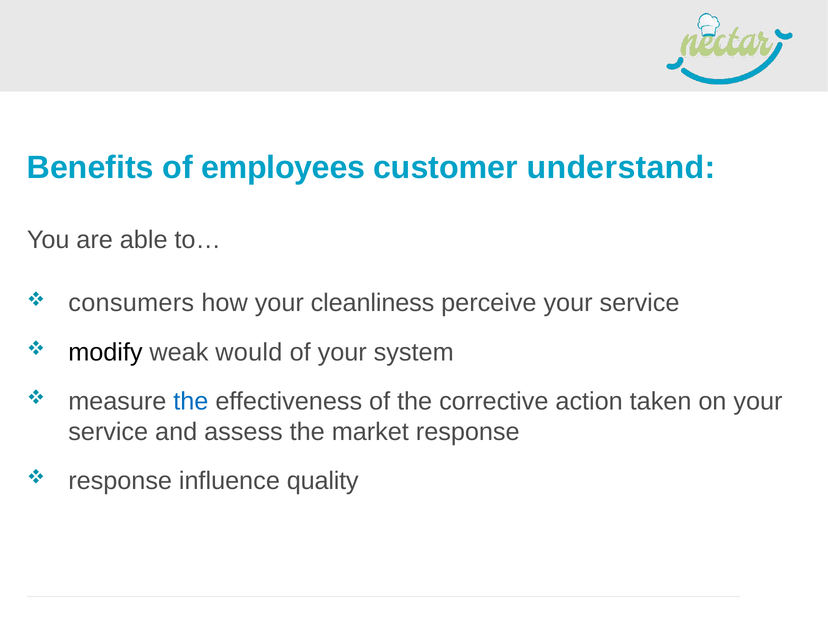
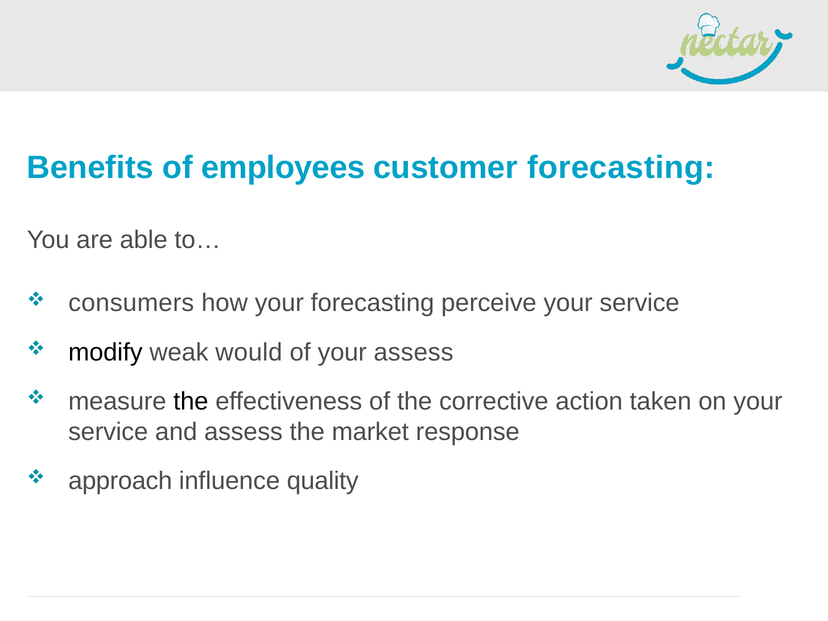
customer understand: understand -> forecasting
your cleanliness: cleanliness -> forecasting
your system: system -> assess
the at (191, 401) colour: blue -> black
response at (120, 481): response -> approach
